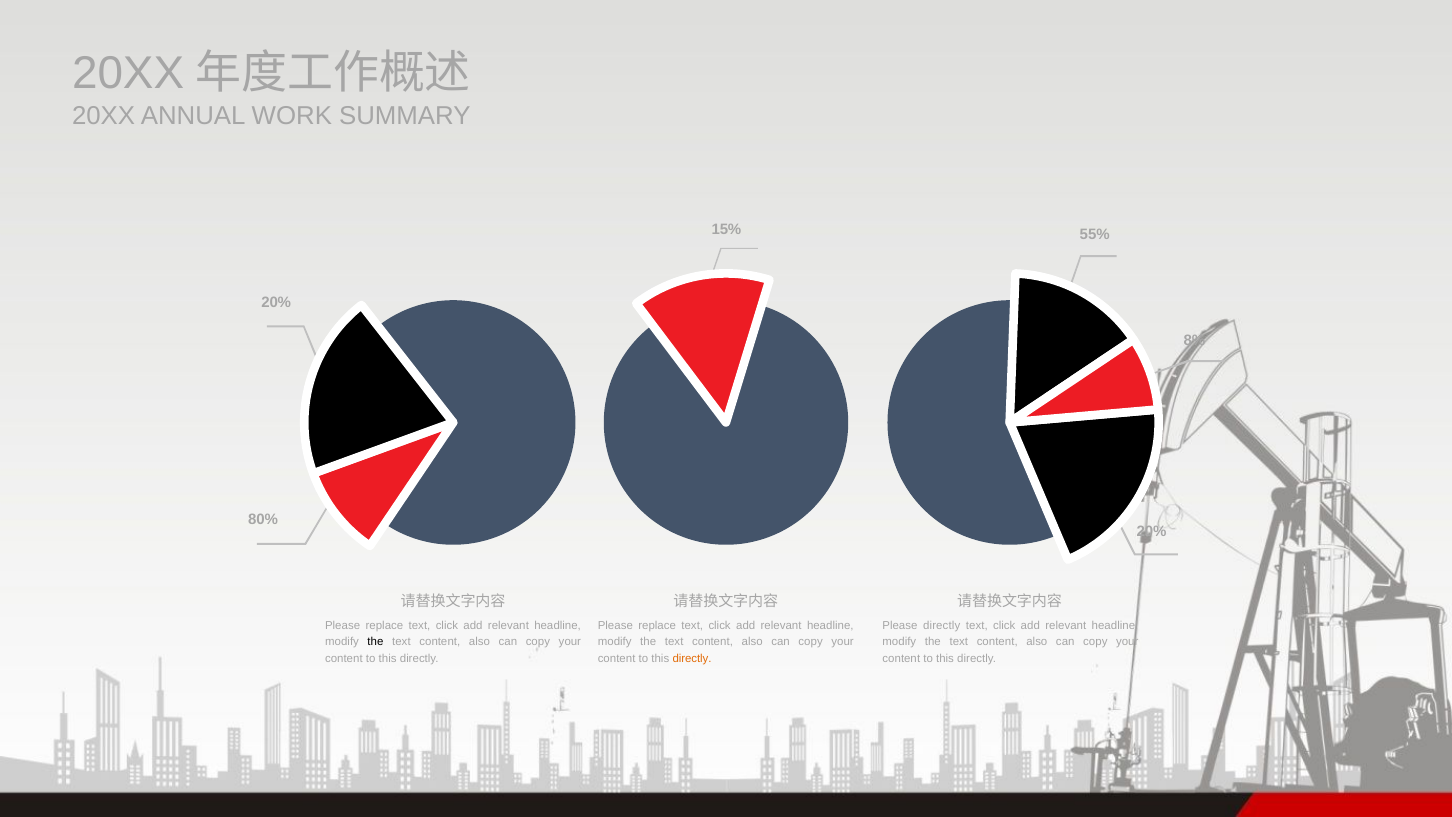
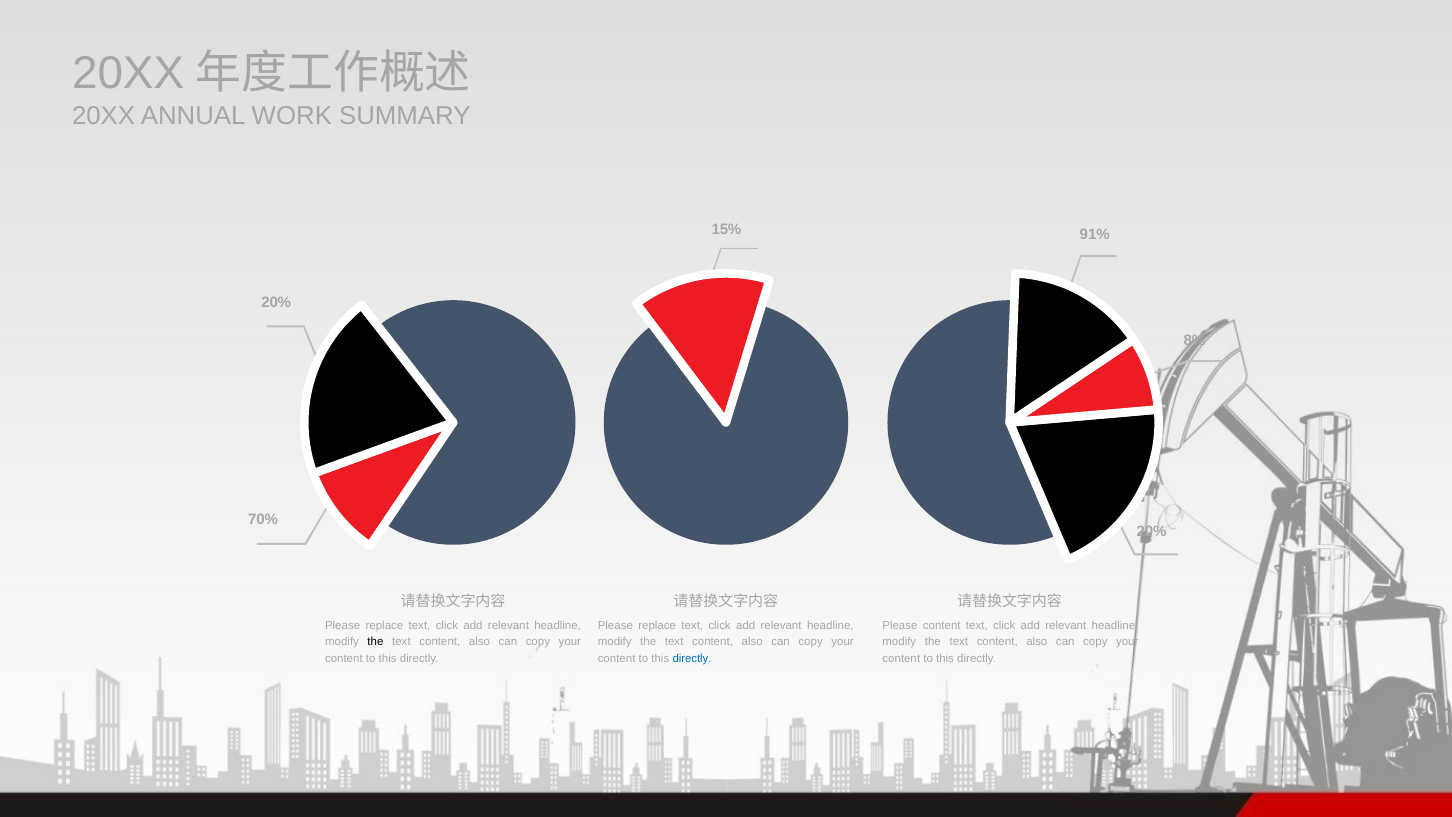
55%: 55% -> 91%
80%: 80% -> 70%
Please directly: directly -> content
directly at (692, 658) colour: orange -> blue
